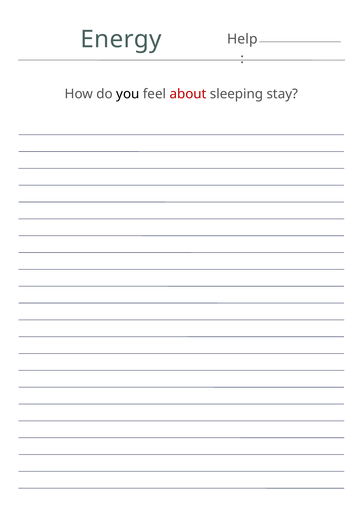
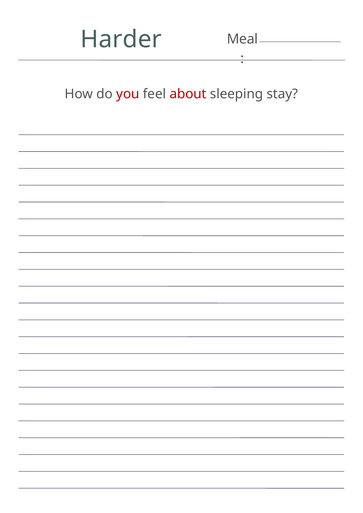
Energy: Energy -> Harder
Help: Help -> Meal
you colour: black -> red
